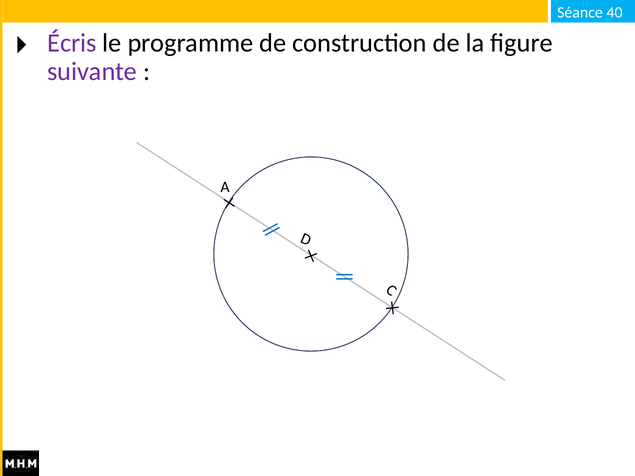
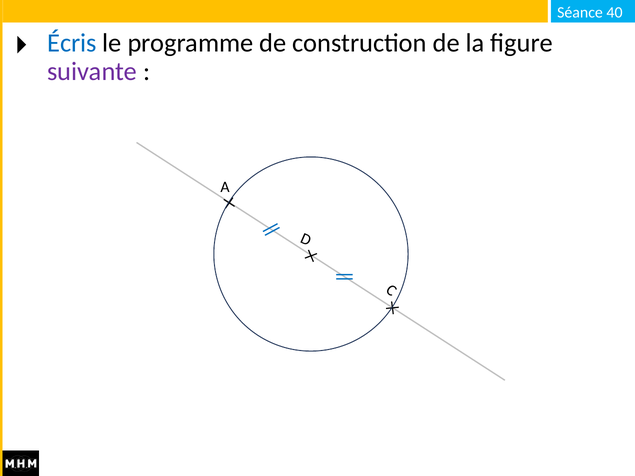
Écris colour: purple -> blue
